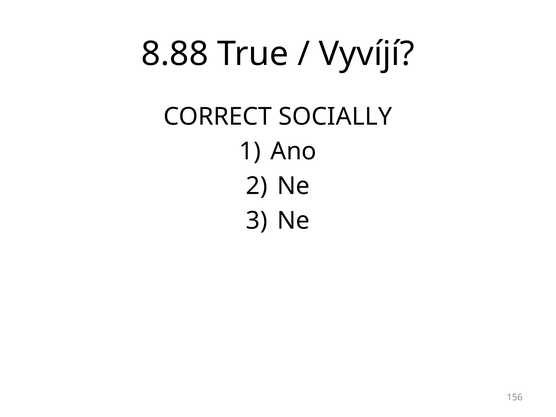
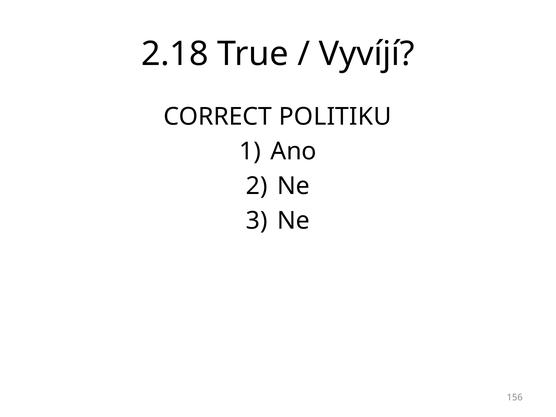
8.88: 8.88 -> 2.18
SOCIALLY: SOCIALLY -> POLITIKU
